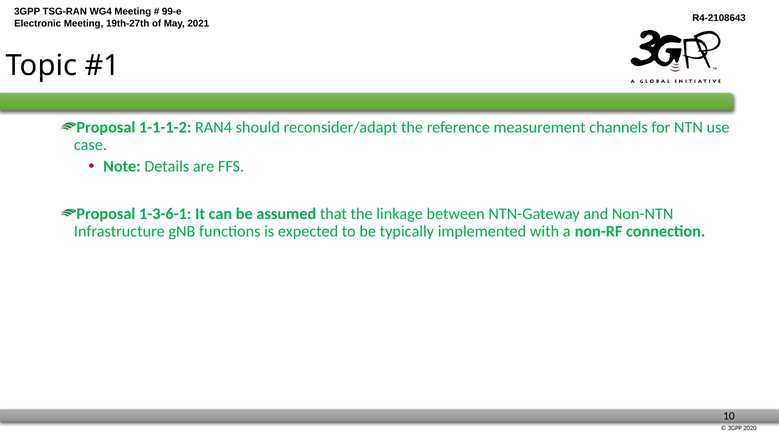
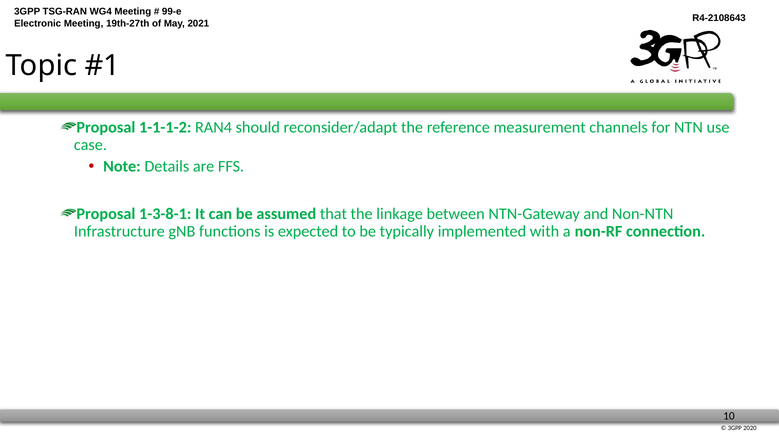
1-3-6-1: 1-3-6-1 -> 1-3-8-1
